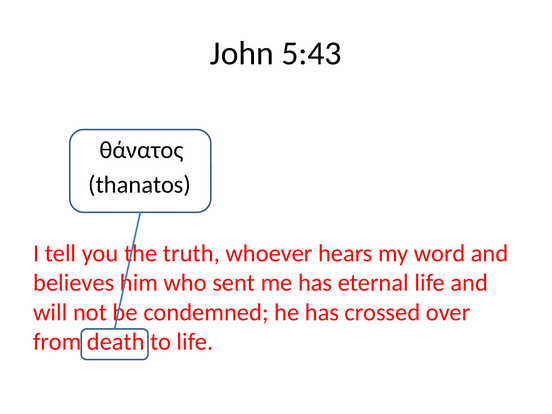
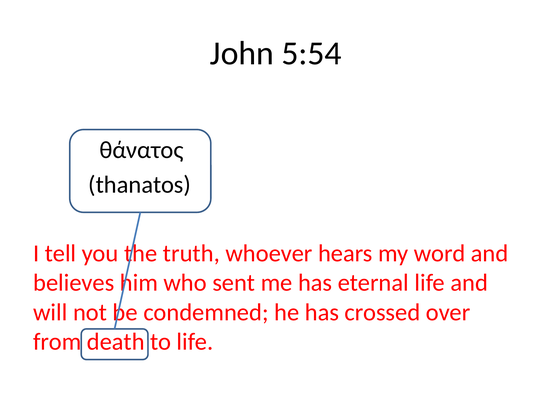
5:43: 5:43 -> 5:54
